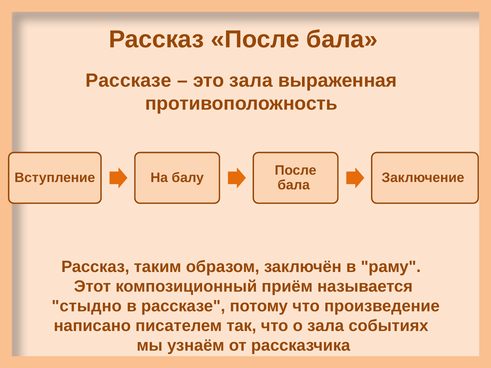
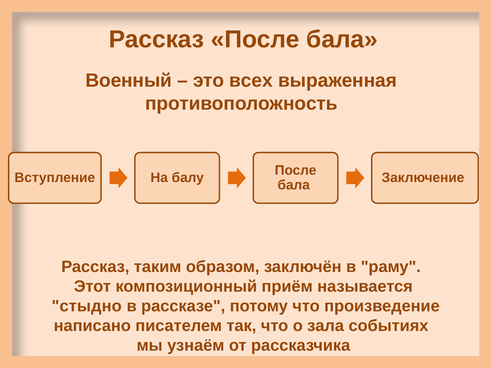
Рассказе at (129, 81): Рассказе -> Военный
это зала: зала -> всех
